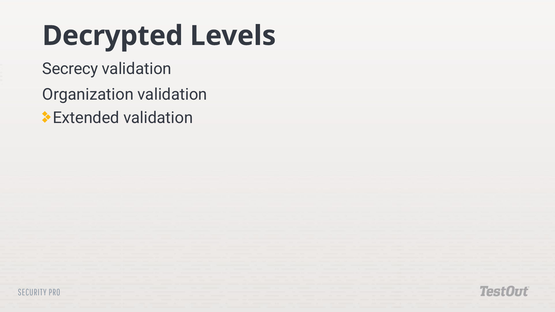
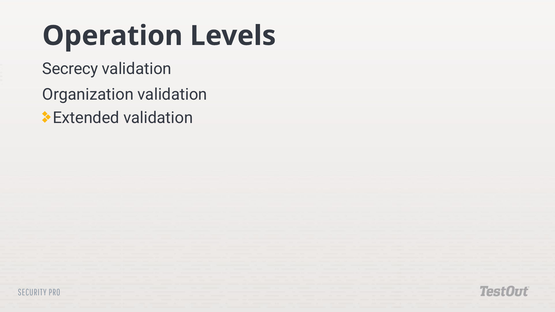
Decrypted: Decrypted -> Operation
